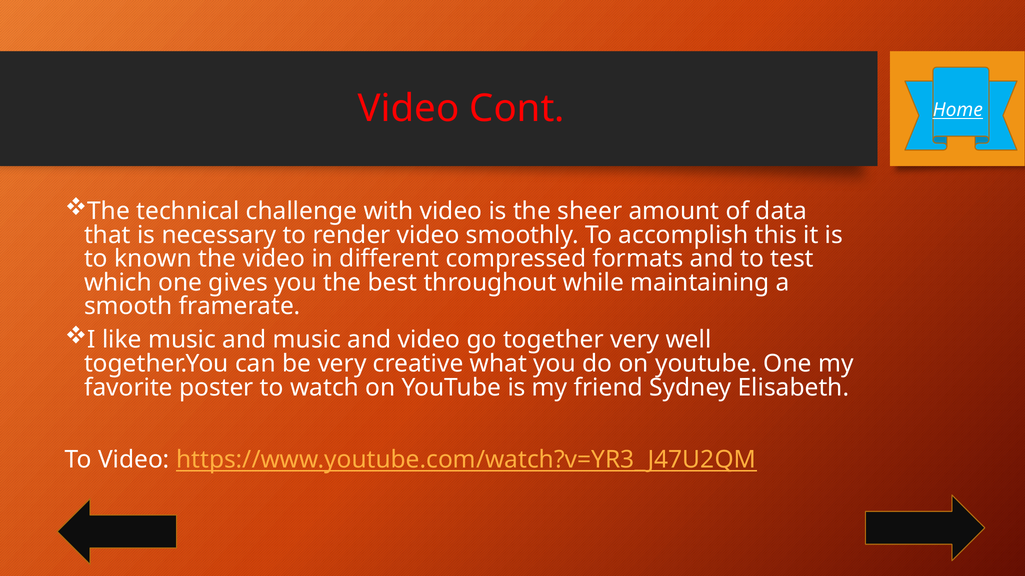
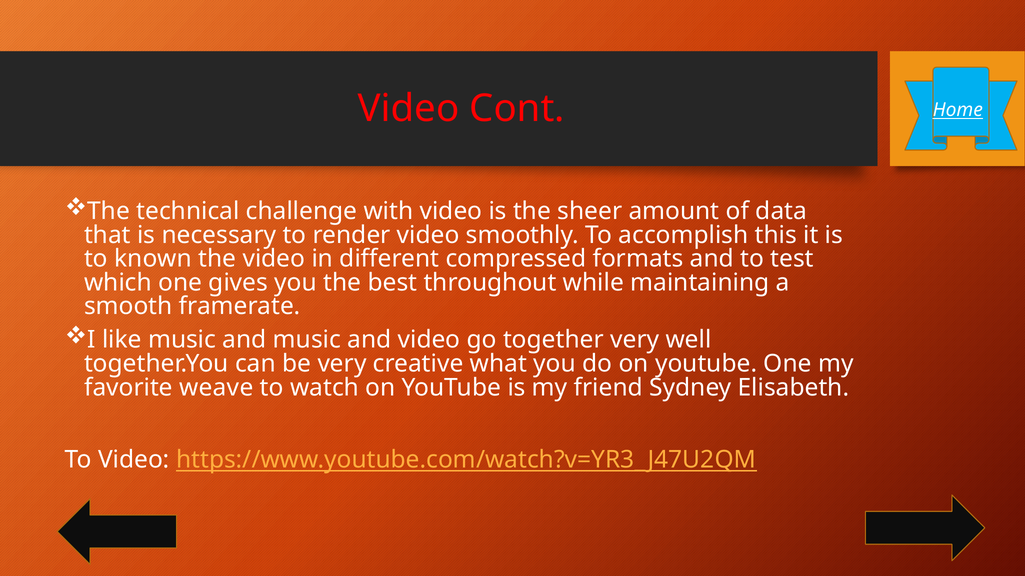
poster: poster -> weave
